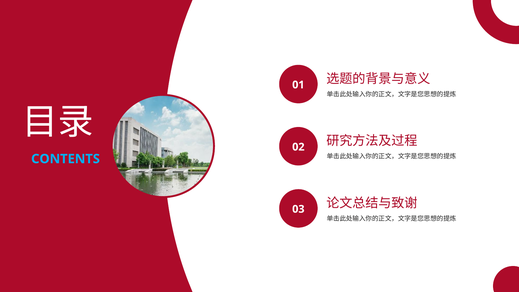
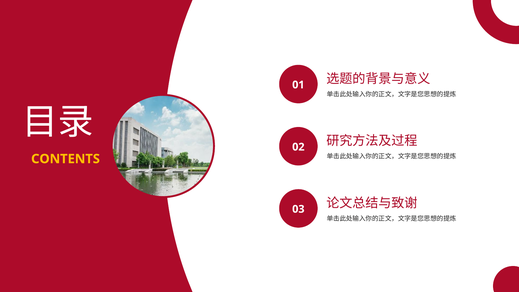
CONTENTS colour: light blue -> yellow
